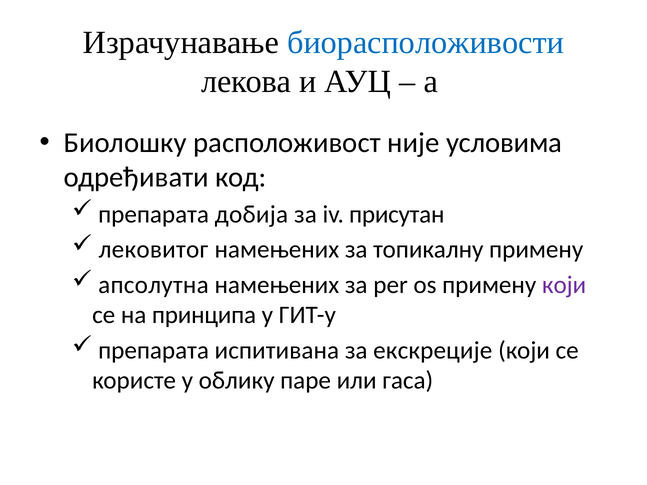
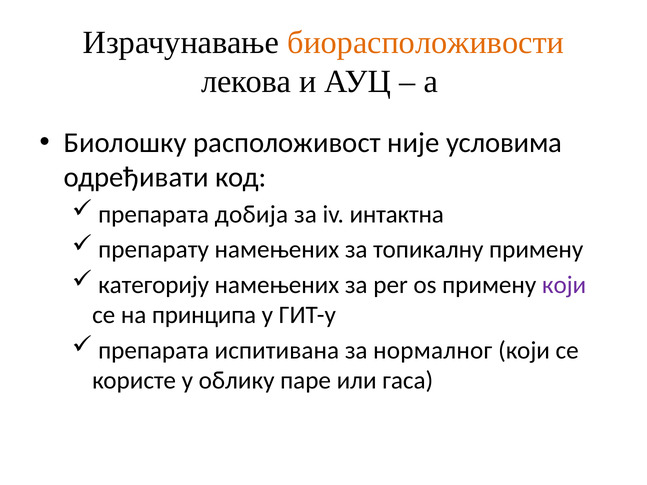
биорасположивости colour: blue -> orange
присутан: присутан -> интактна
лековитог: лековитог -> препарату
апсолутна: апсолутна -> категорију
екскреције: екскреције -> нормалног
